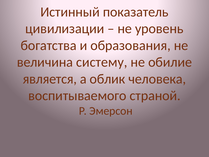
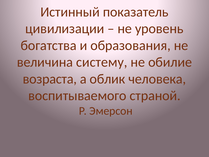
является: является -> возраста
